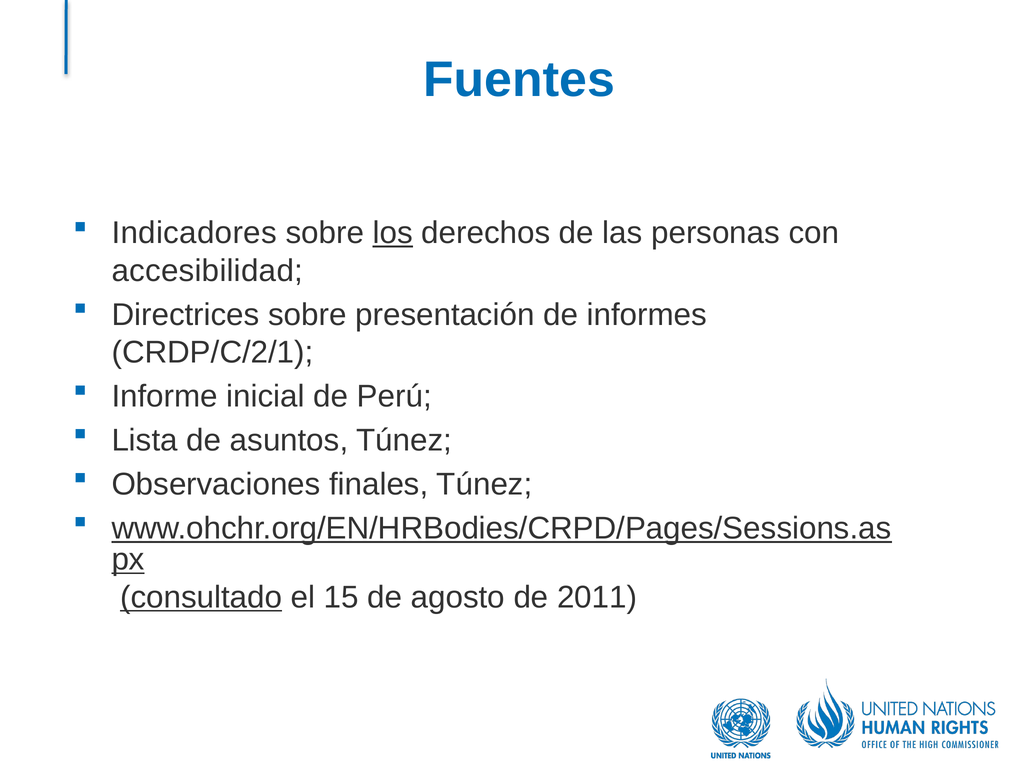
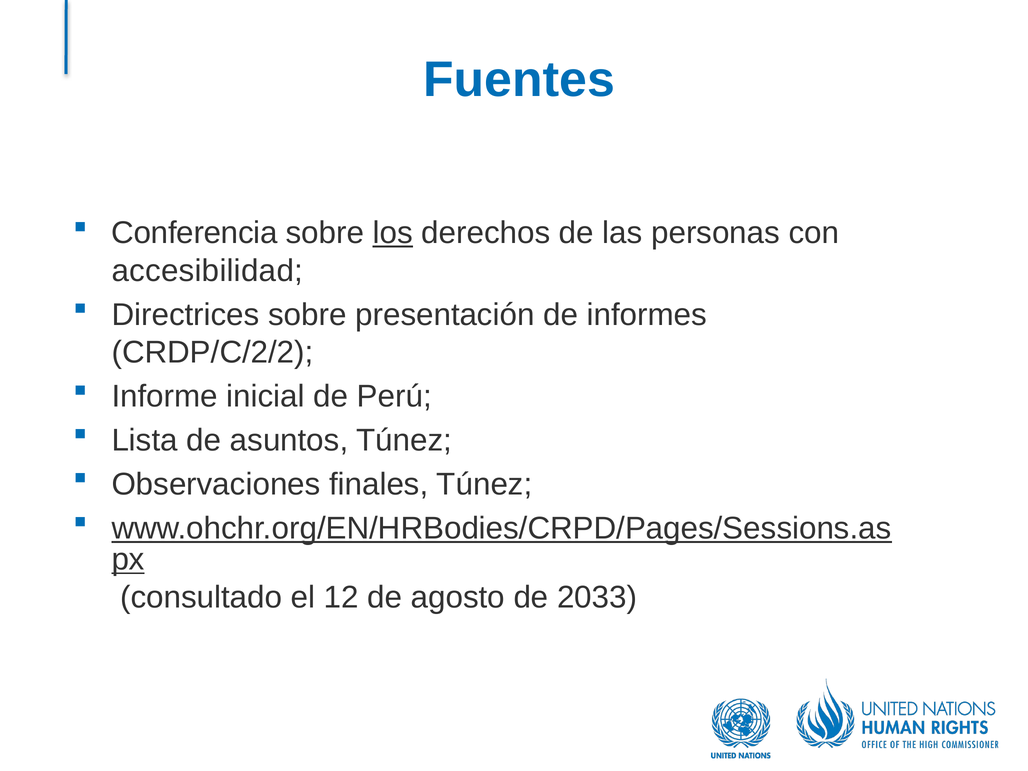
Indicadores: Indicadores -> Conferencia
CRDP/C/2/1: CRDP/C/2/1 -> CRDP/C/2/2
consultado underline: present -> none
15: 15 -> 12
2011: 2011 -> 2033
